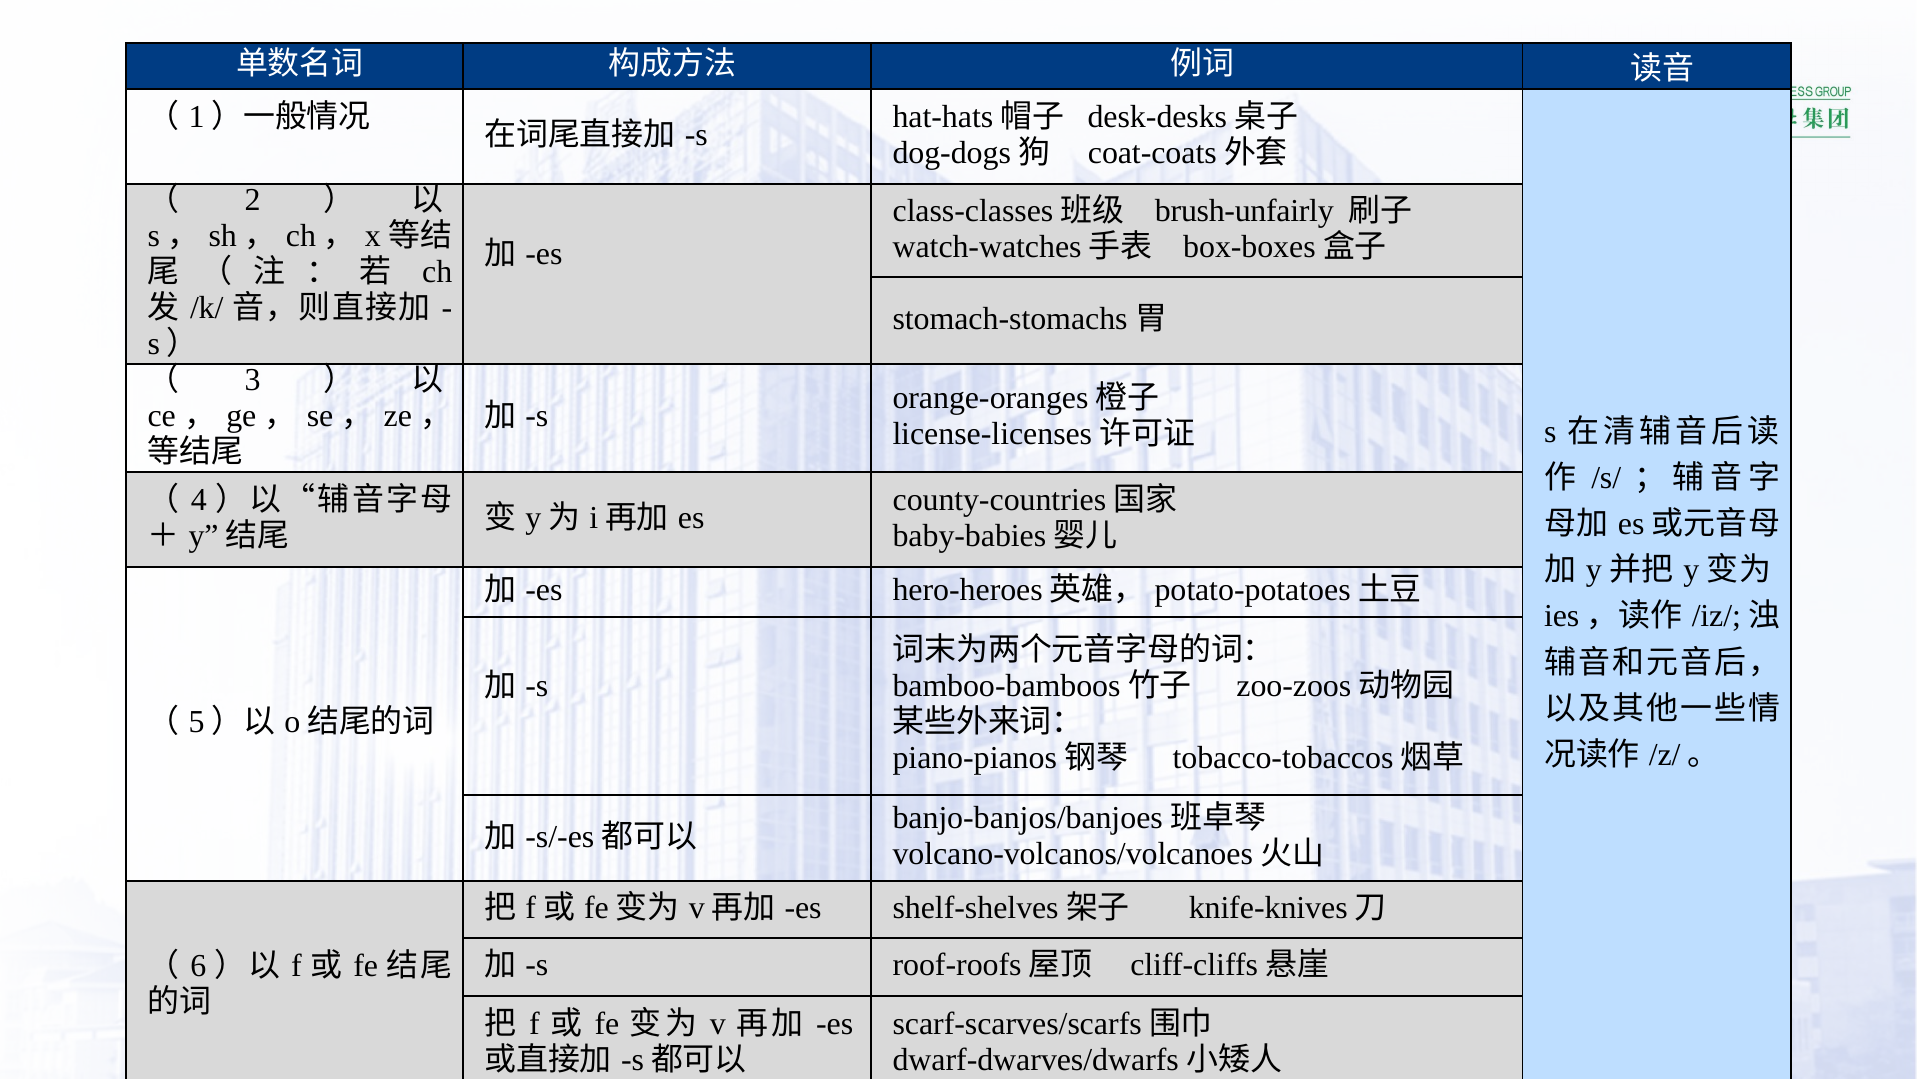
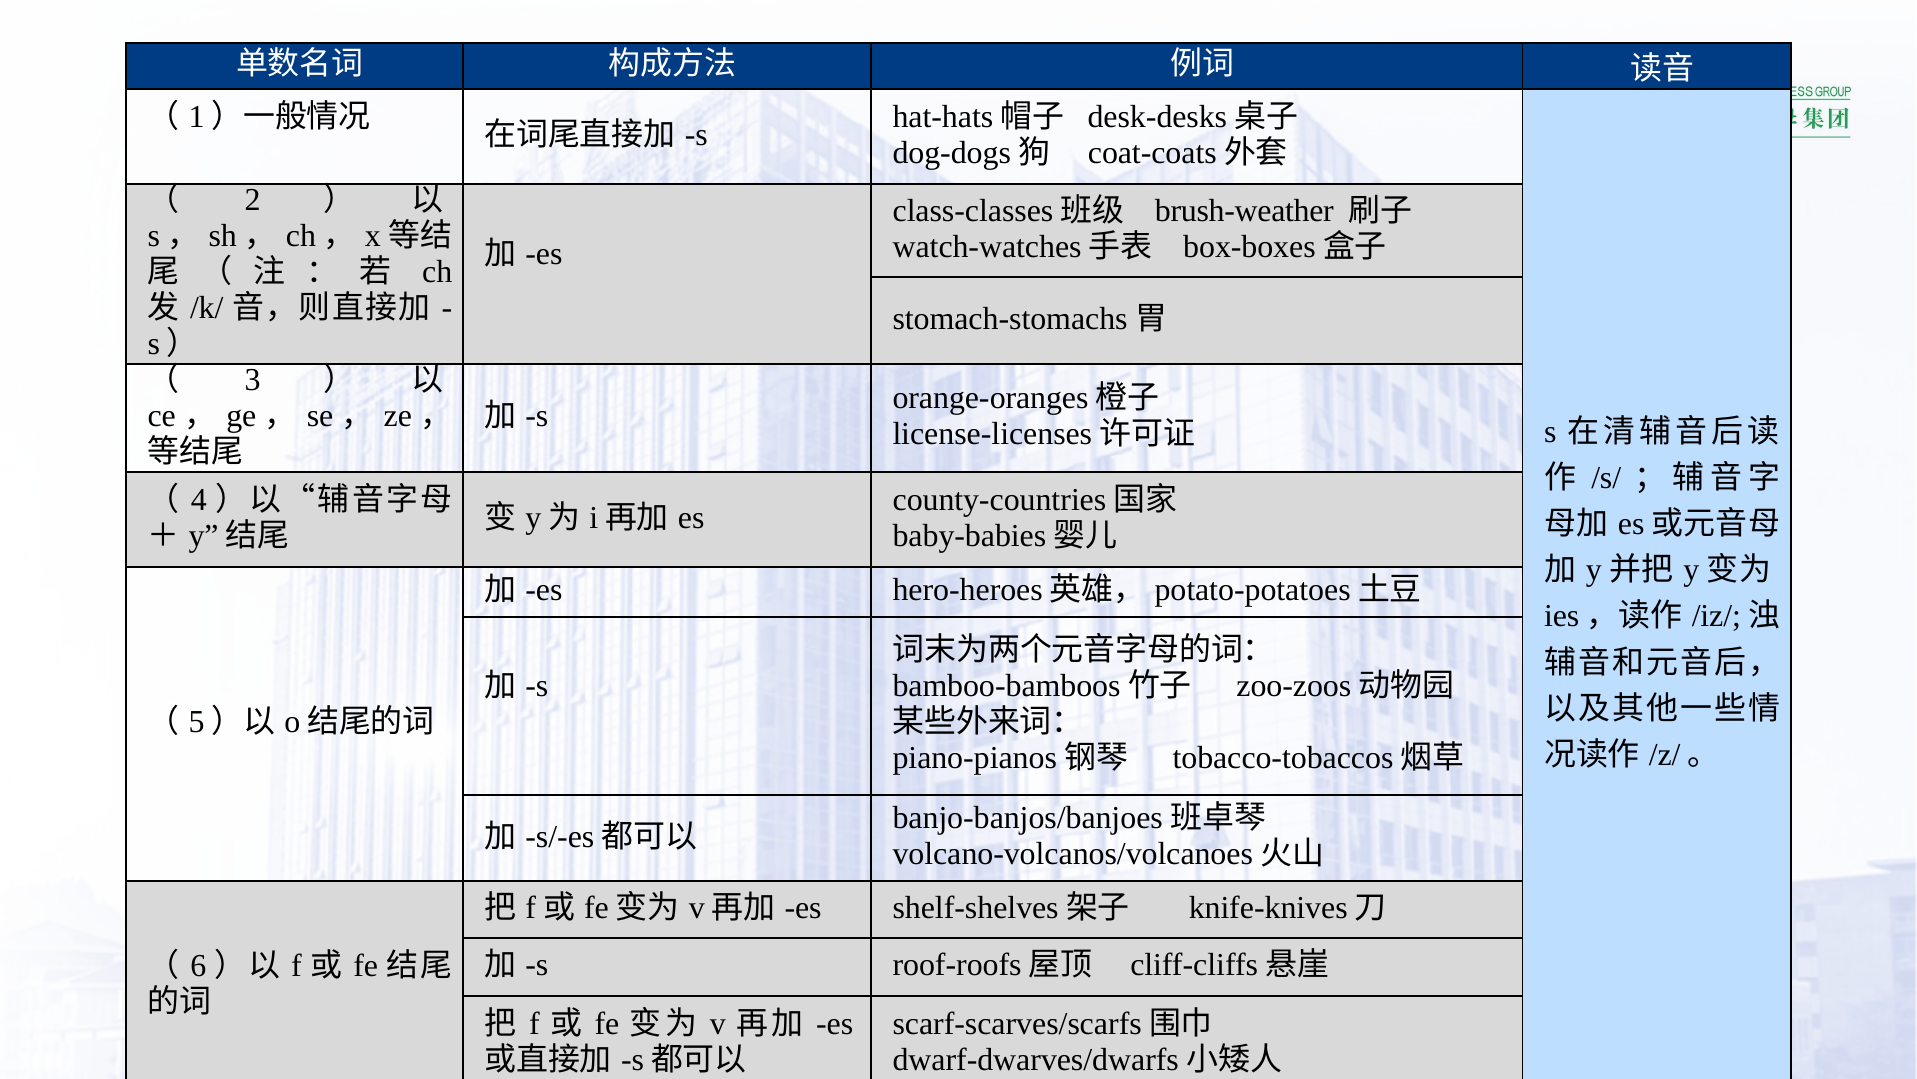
brush-unfairly: brush-unfairly -> brush-weather
